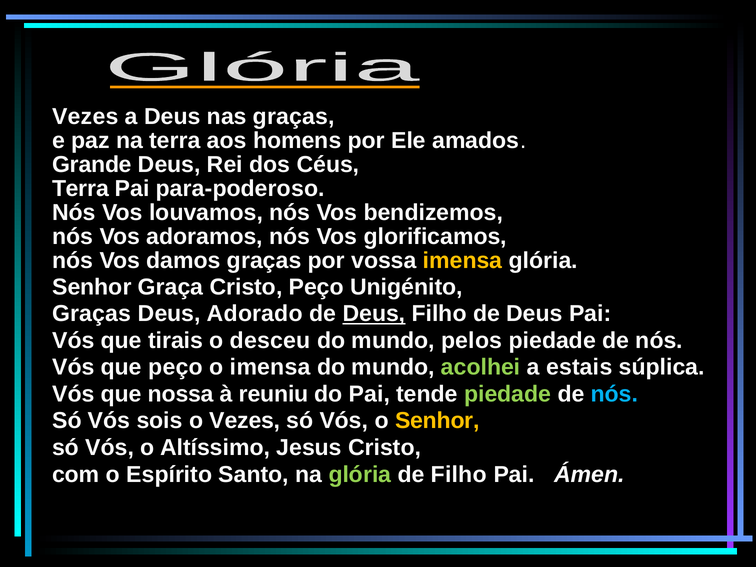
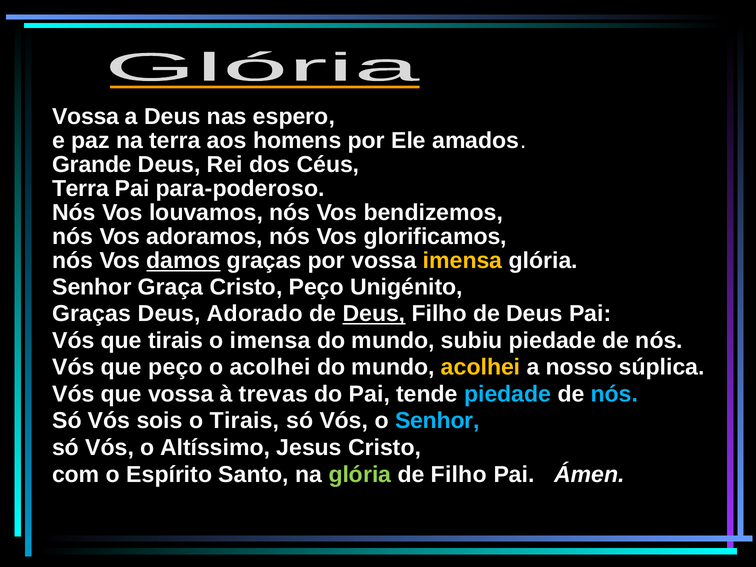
Vezes at (85, 117): Vezes -> Vossa
nas graças: graças -> espero
damos underline: none -> present
o desceu: desceu -> imensa
pelos: pelos -> subiu
o imensa: imensa -> acolhei
acolhei at (481, 367) colour: light green -> yellow
estais: estais -> nosso
que nossa: nossa -> vossa
reuniu: reuniu -> trevas
piedade at (508, 394) colour: light green -> light blue
o Vezes: Vezes -> Tirais
Senhor at (437, 421) colour: yellow -> light blue
